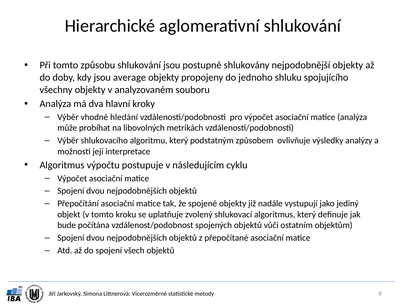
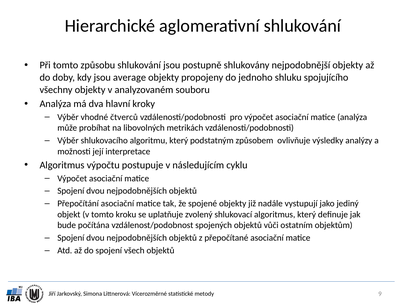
hledání: hledání -> čtverců
